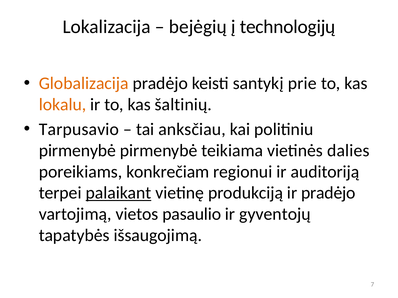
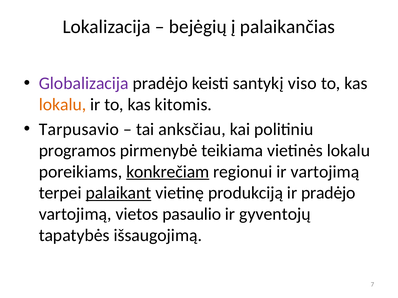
technologijų: technologijų -> palaikančias
Globalizacija colour: orange -> purple
prie: prie -> viso
šaltinių: šaltinių -> kitomis
pirmenybė at (77, 151): pirmenybė -> programos
vietinės dalies: dalies -> lokalu
konkrečiam underline: none -> present
ir auditoriją: auditoriją -> vartojimą
